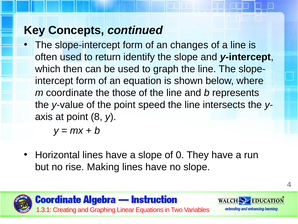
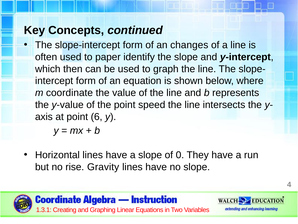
return: return -> paper
those: those -> value
8: 8 -> 6
Making: Making -> Gravity
